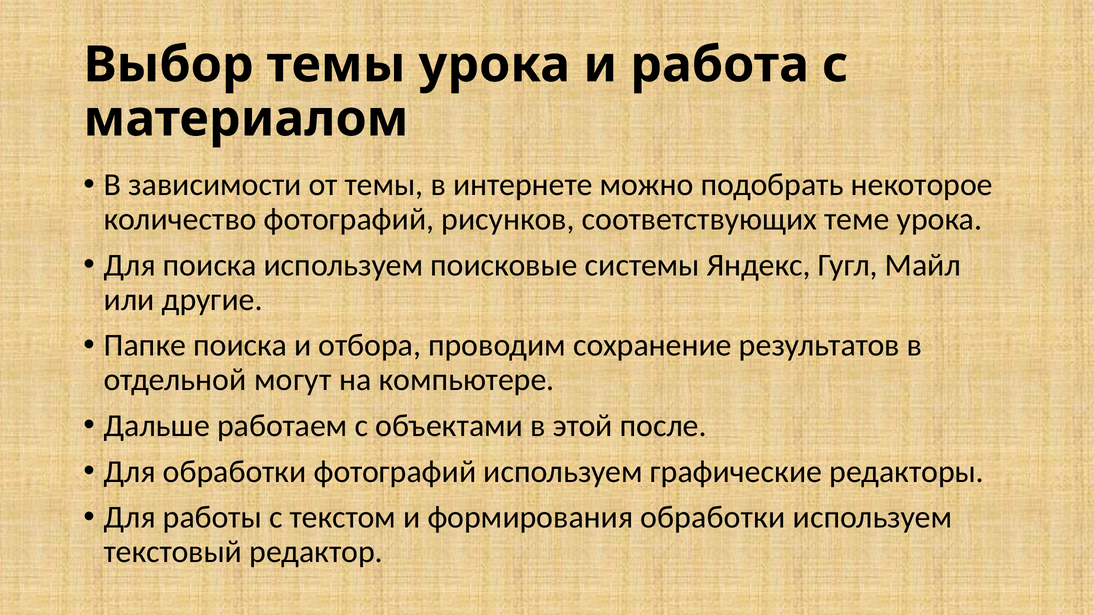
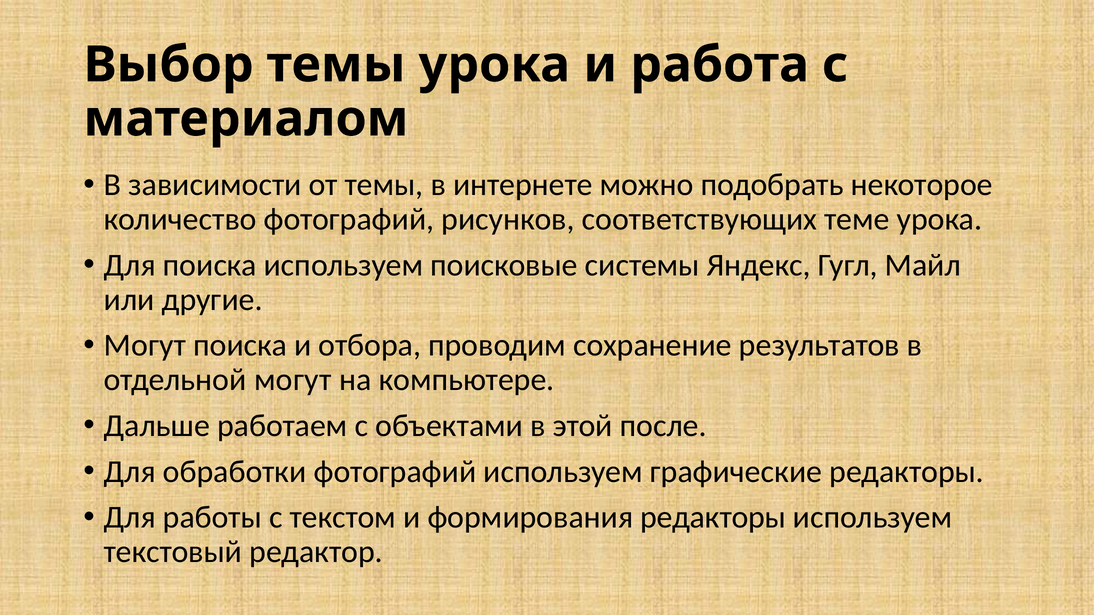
Папке at (145, 346): Папке -> Могут
формирования обработки: обработки -> редакторы
